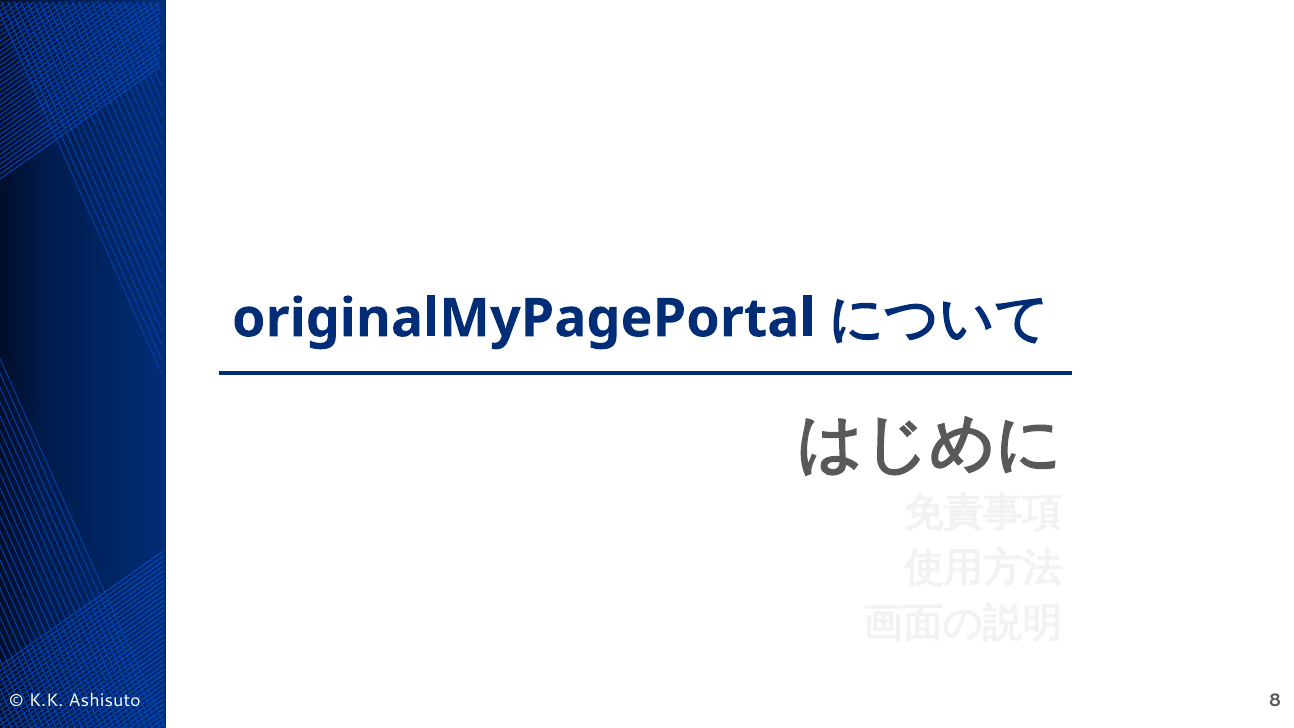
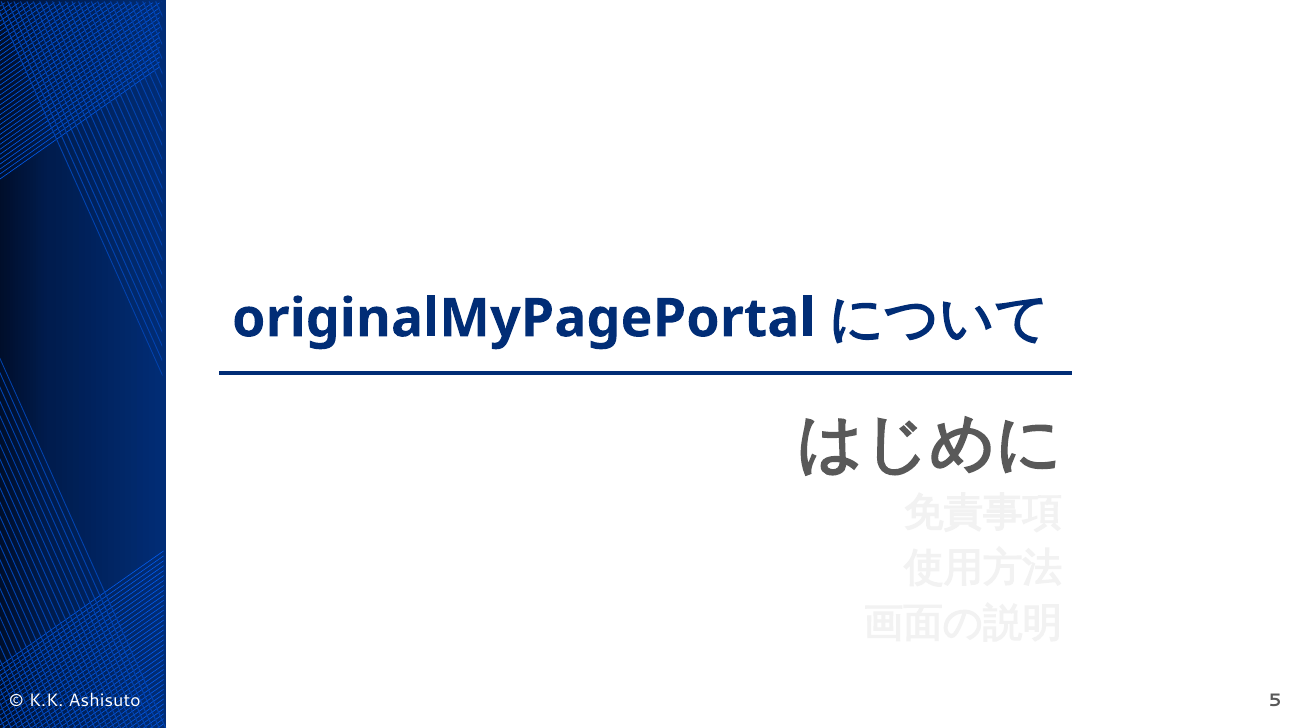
8: 8 -> 5
